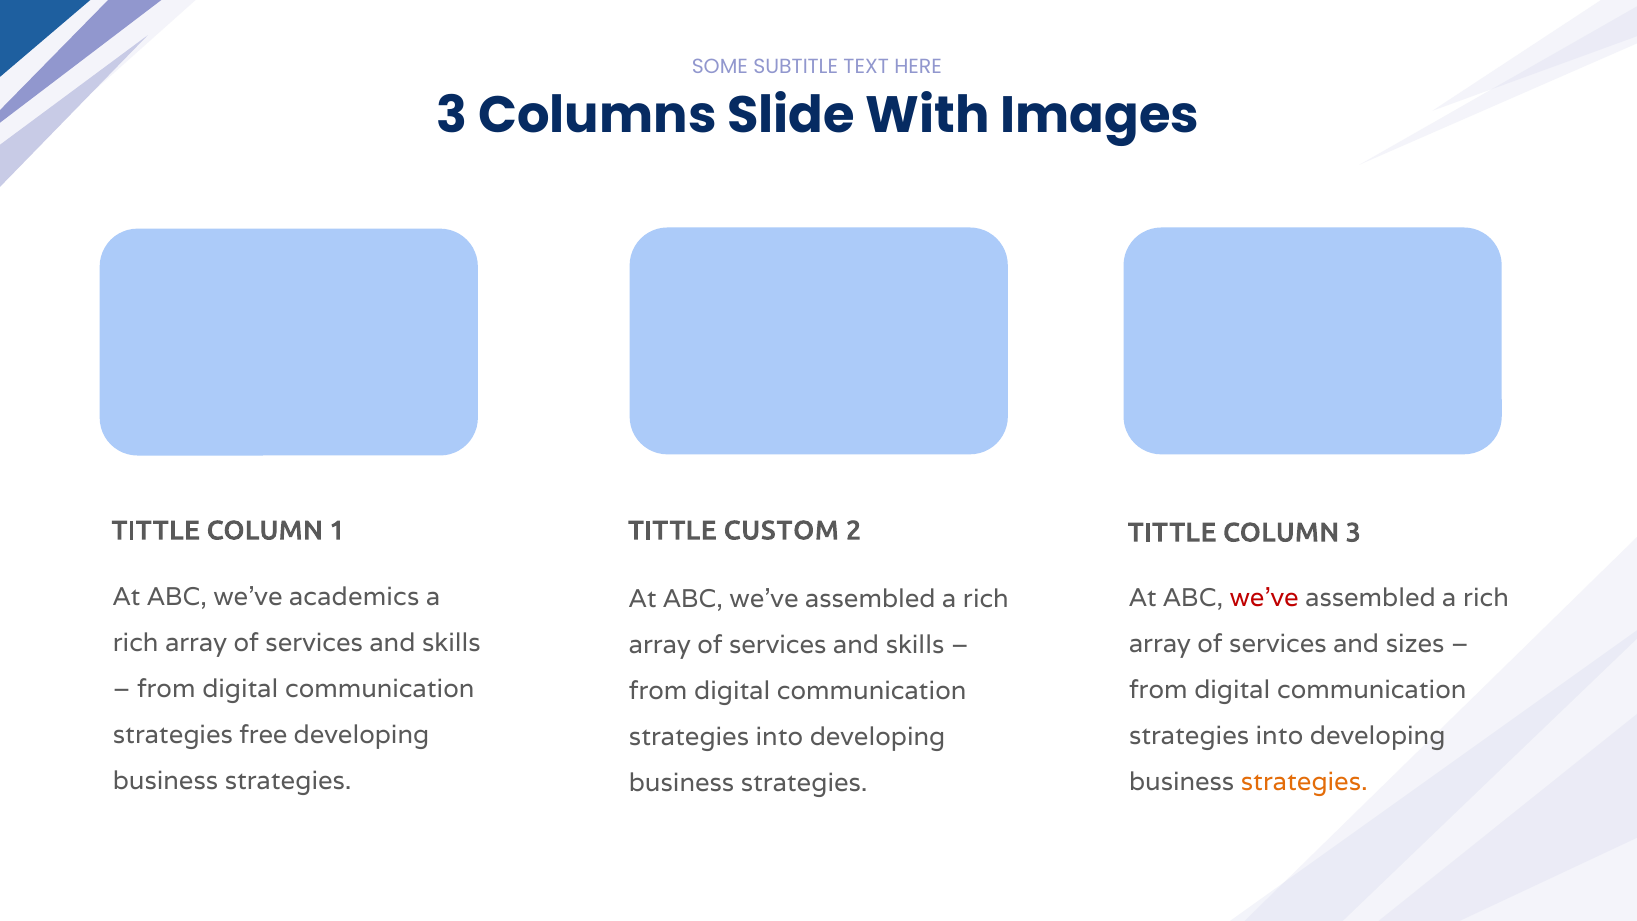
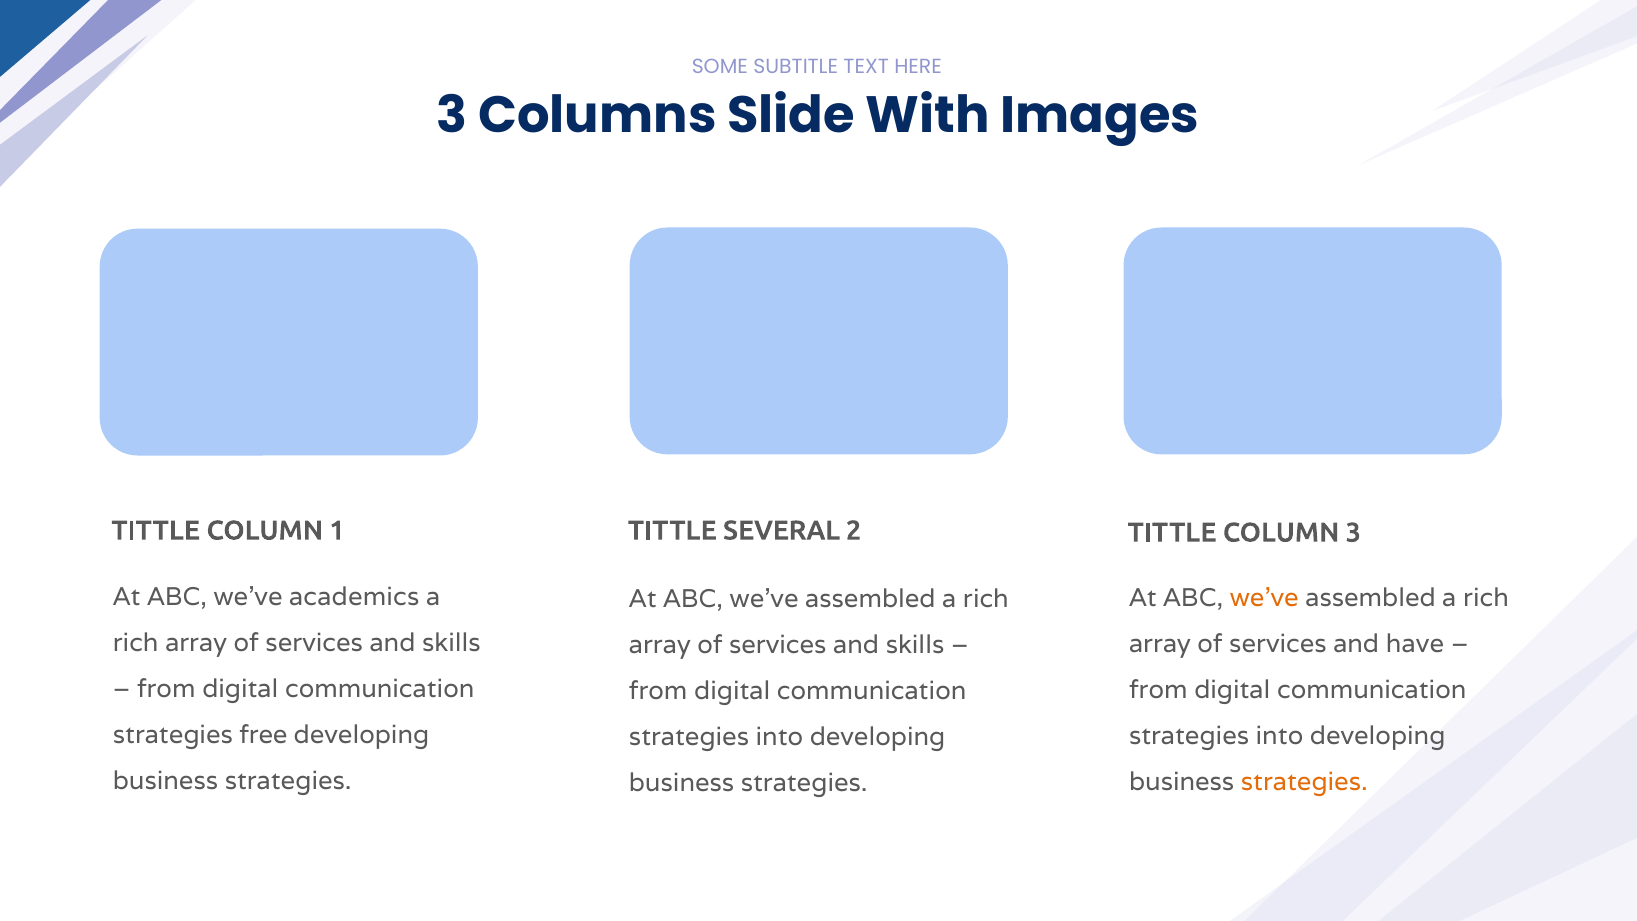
CUSTOM: CUSTOM -> SEVERAL
we’ve at (1264, 598) colour: red -> orange
sizes: sizes -> have
